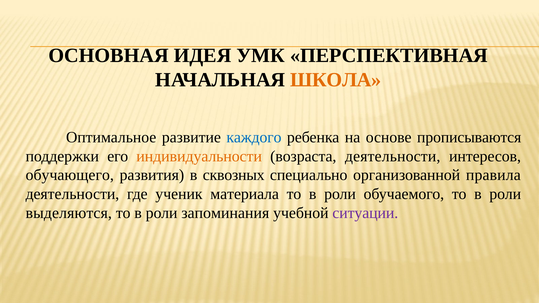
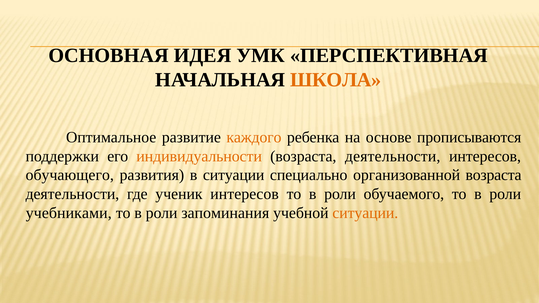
каждого colour: blue -> orange
в сквозных: сквозных -> ситуации
организованной правила: правила -> возраста
ученик материала: материала -> интересов
выделяются: выделяются -> учебниками
ситуации at (365, 213) colour: purple -> orange
